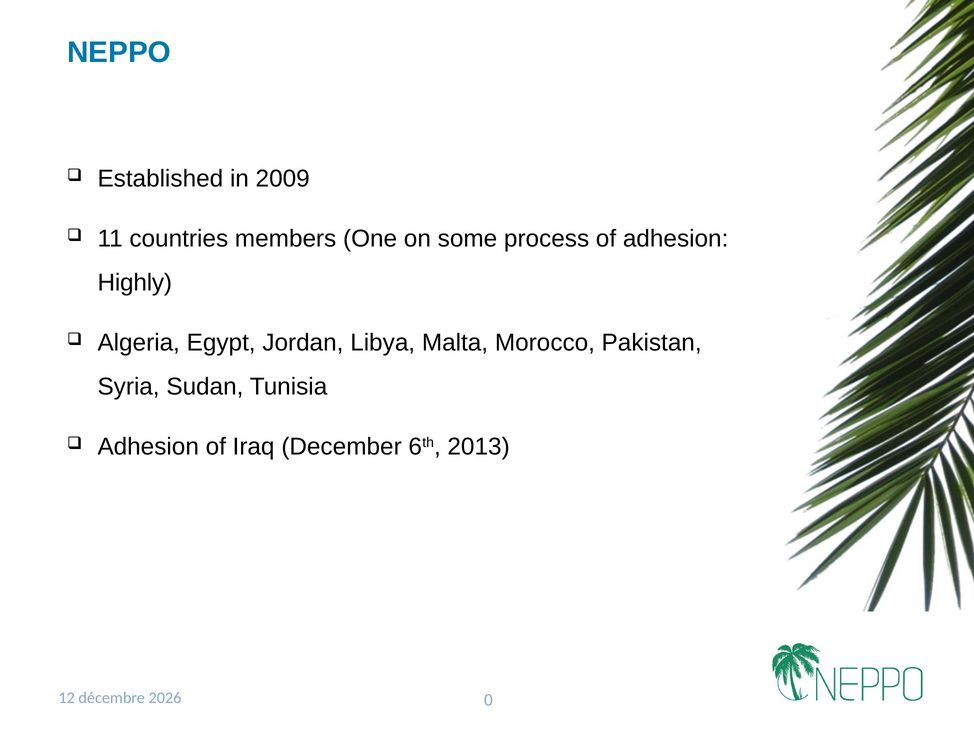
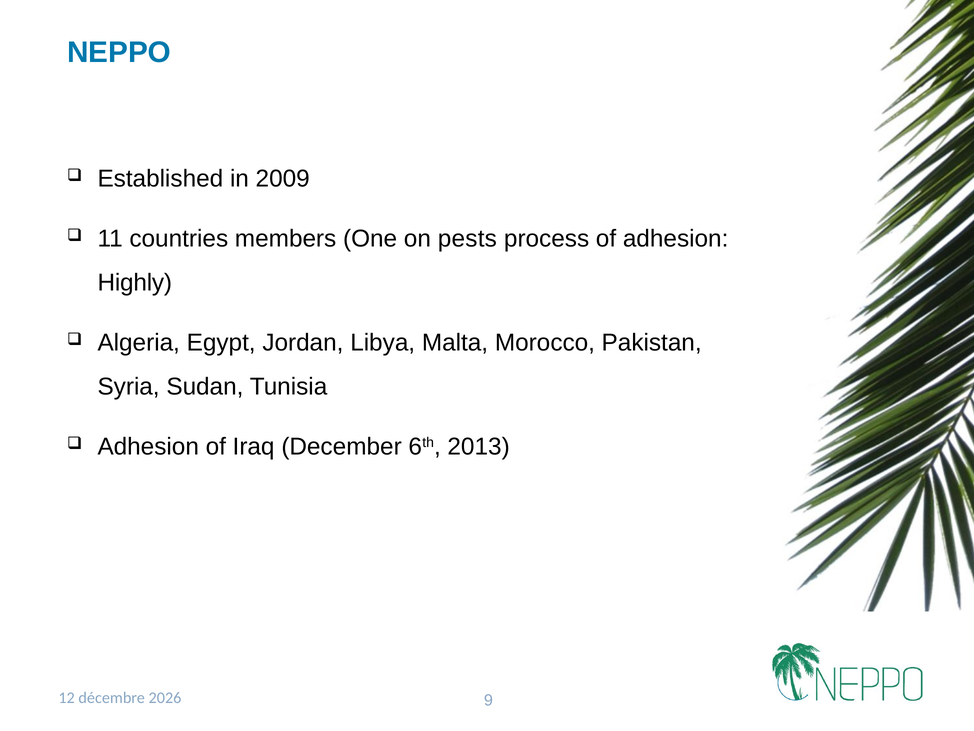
some: some -> pests
0: 0 -> 9
